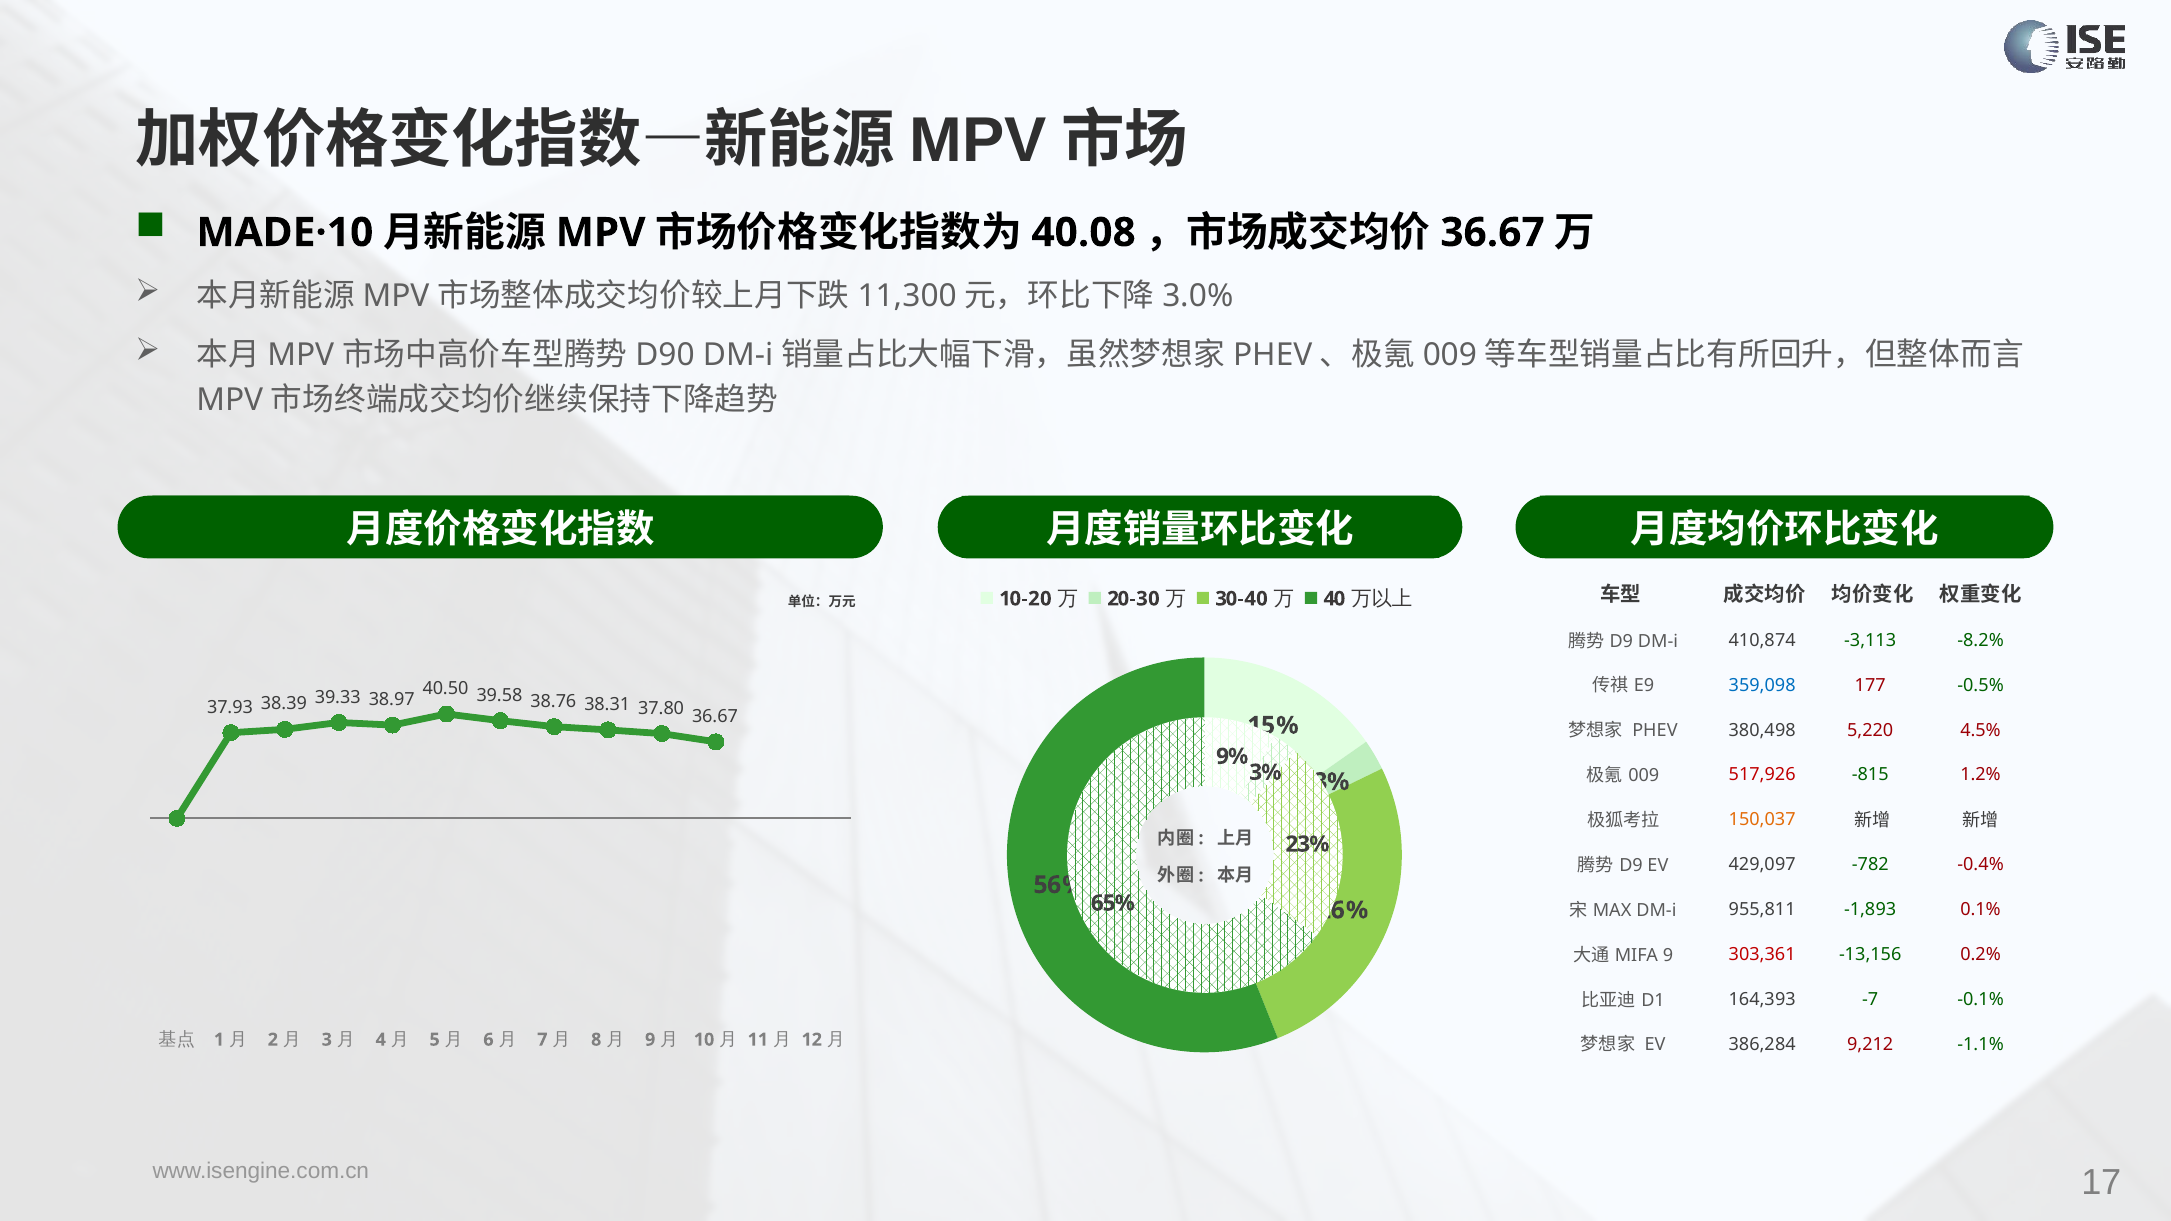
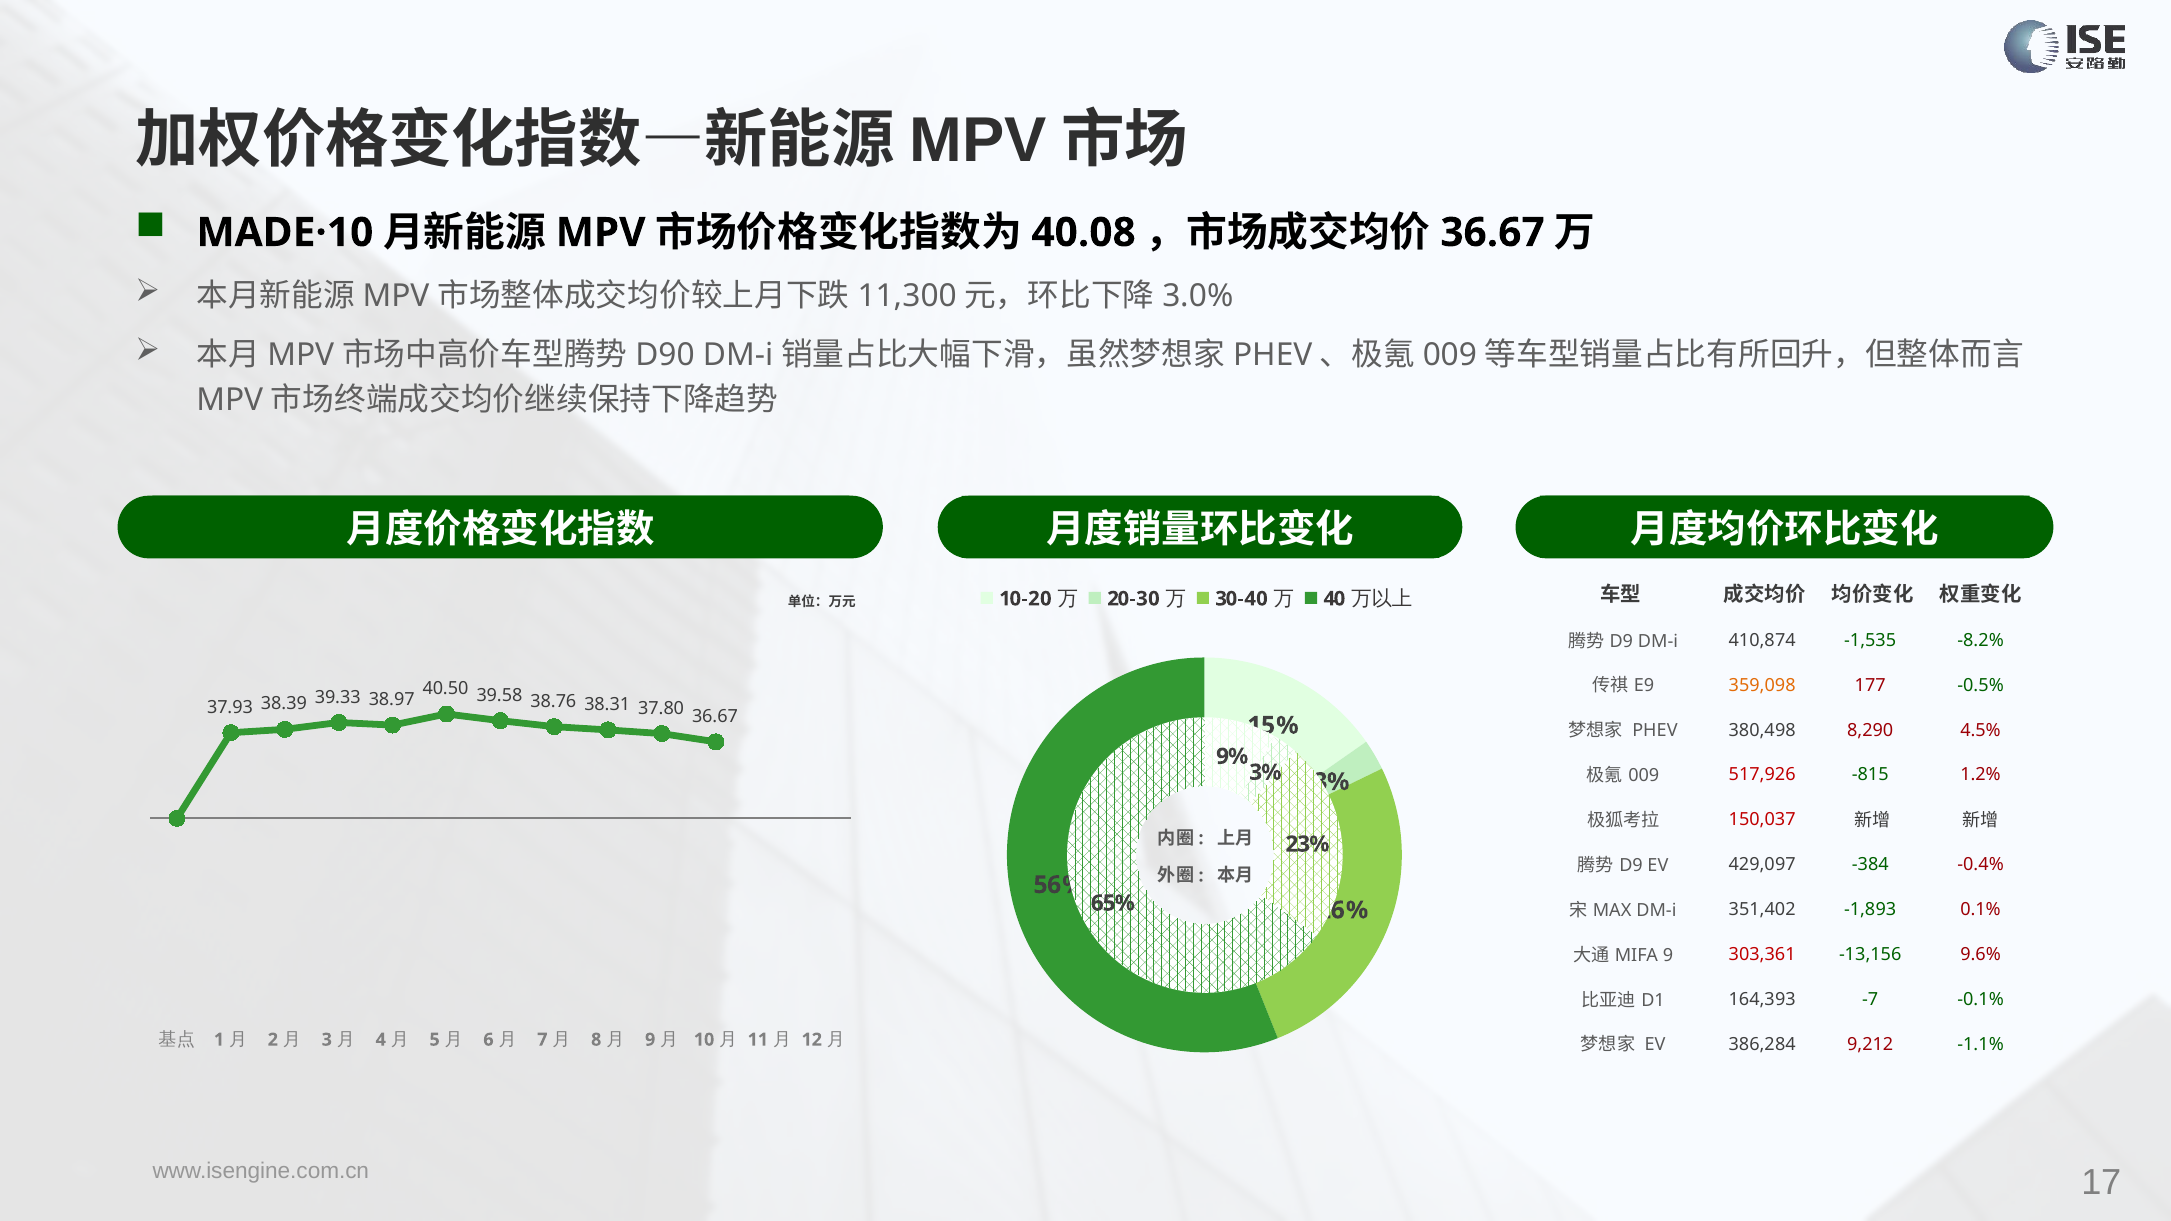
-3,113: -3,113 -> -1,535
359,098 colour: blue -> orange
5,220: 5,220 -> 8,290
150,037 colour: orange -> red
-782: -782 -> -384
955,811: 955,811 -> 351,402
0.2%: 0.2% -> 9.6%
